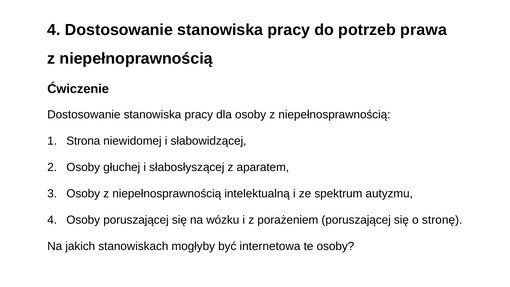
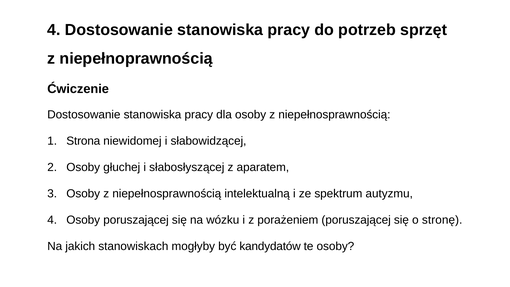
prawa: prawa -> sprzęt
internetowa: internetowa -> kandydatów
